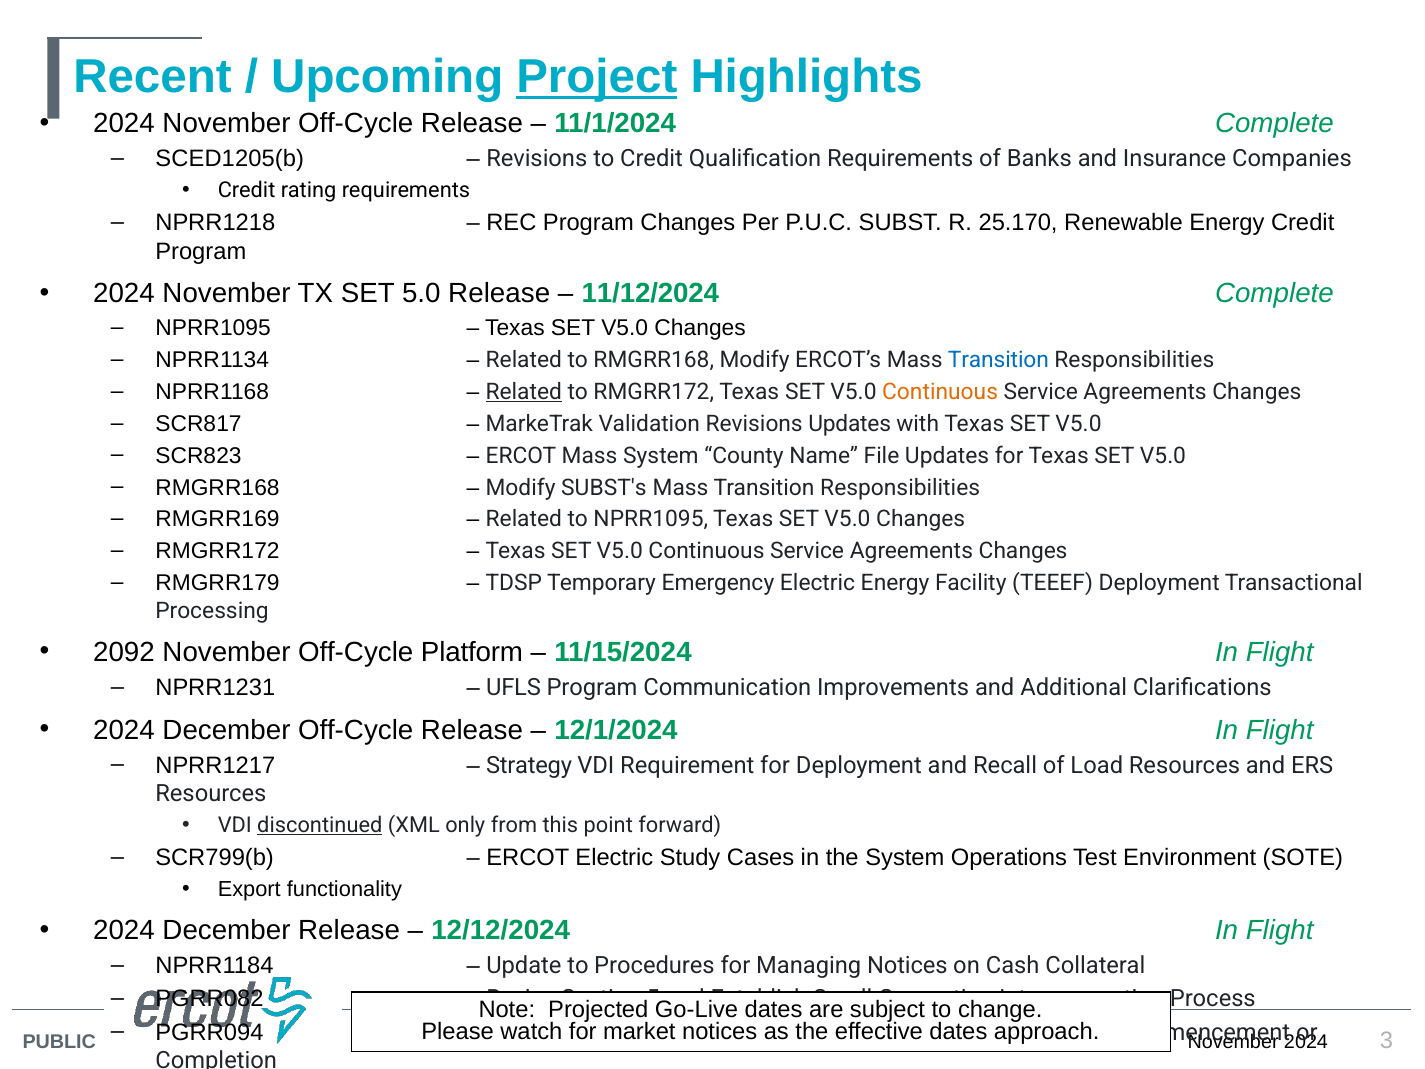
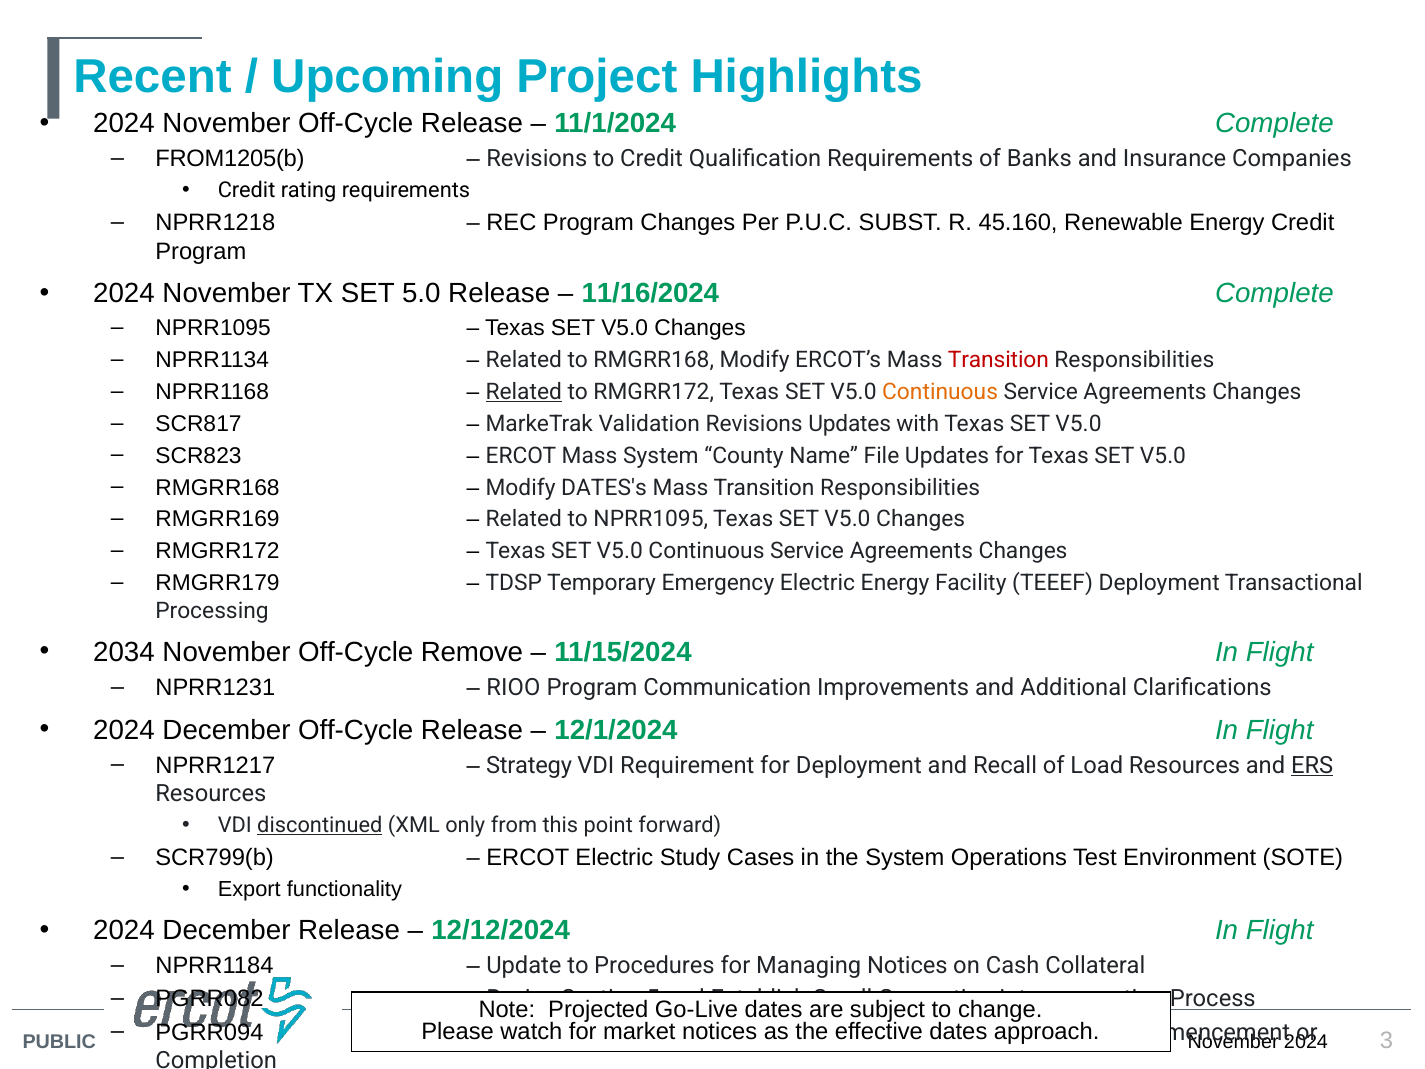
Project underline: present -> none
SCED1205(b: SCED1205(b -> FROM1205(b
25.170: 25.170 -> 45.160
11/12/2024: 11/12/2024 -> 11/16/2024
Transition at (998, 360) colour: blue -> red
SUBST's: SUBST's -> DATES's
2092: 2092 -> 2034
Platform: Platform -> Remove
UFLS: UFLS -> RIOO
ERS underline: none -> present
